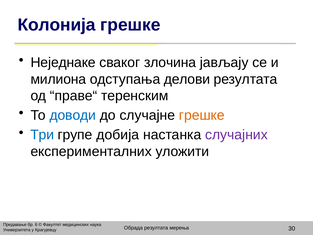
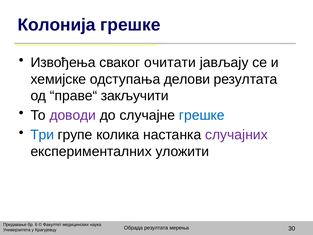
Неједнаке: Неједнаке -> Извођења
злочина: злочина -> очитати
милиона: милиона -> хемијске
теренским: теренским -> закључити
доводи colour: blue -> purple
грешке at (202, 115) colour: orange -> blue
добија: добија -> колика
